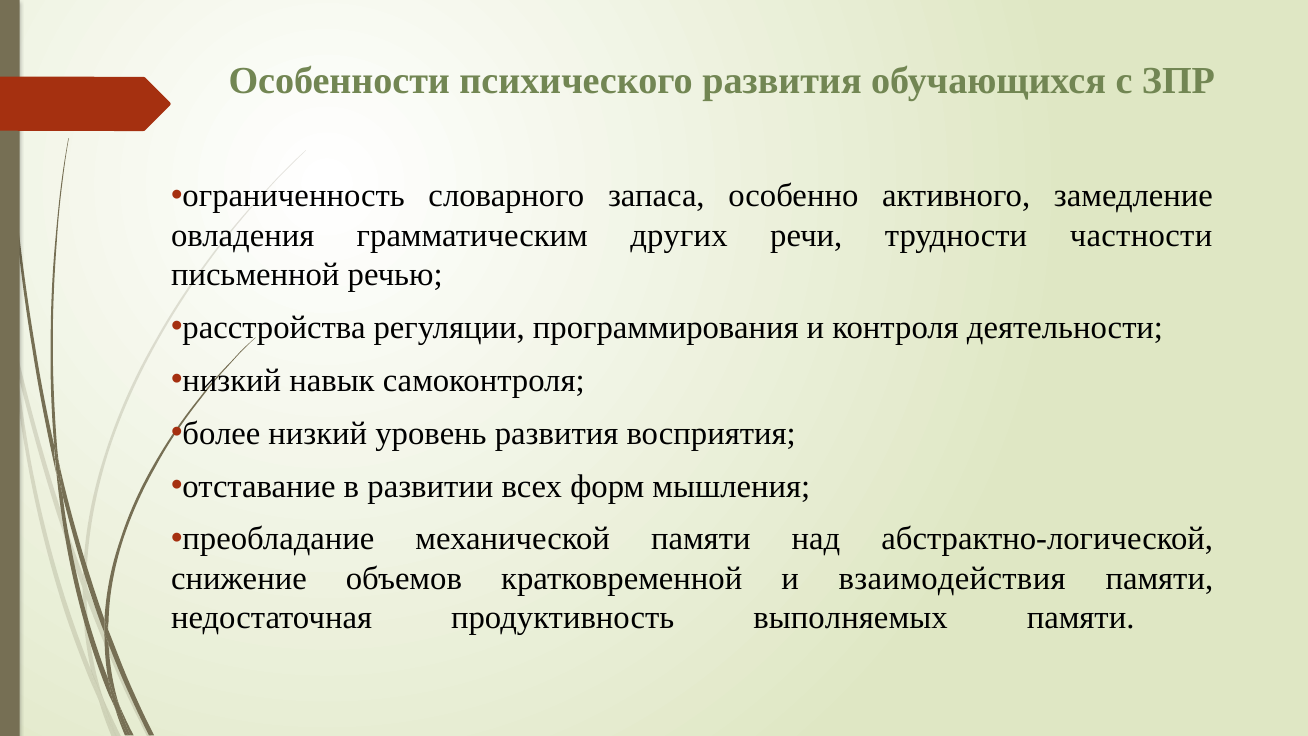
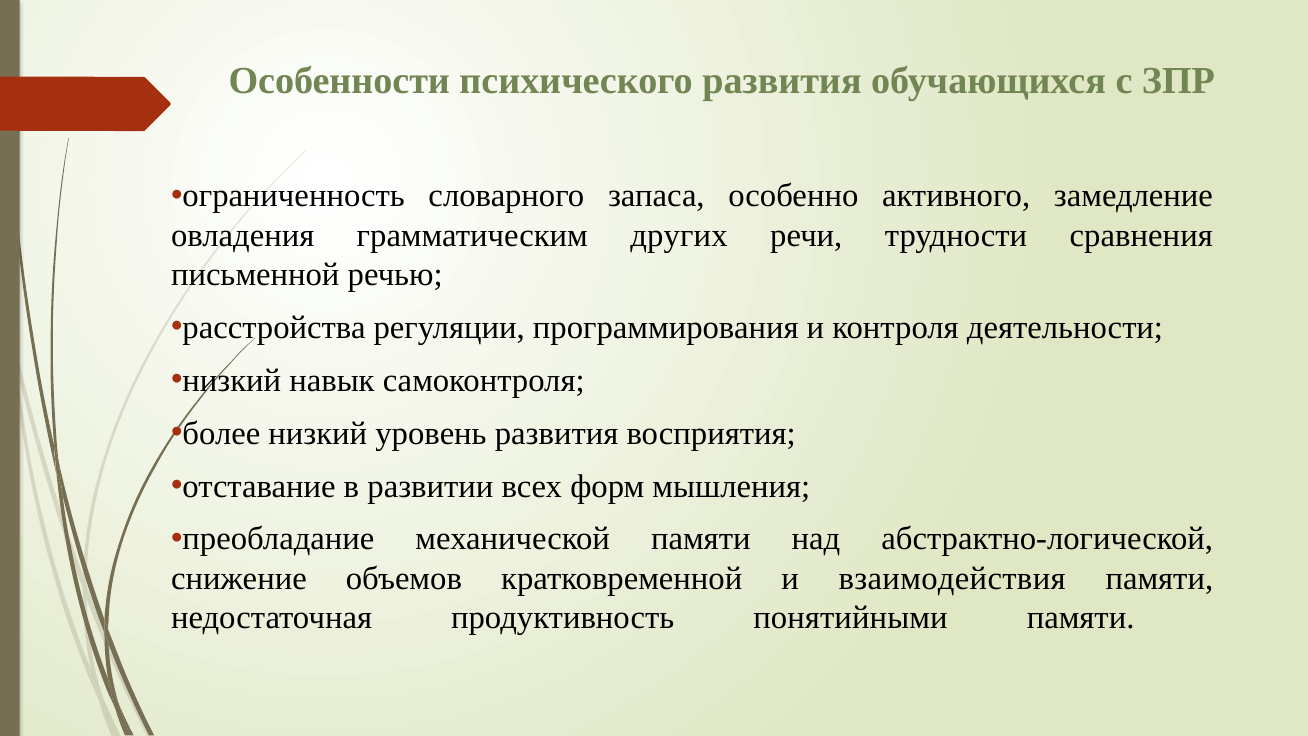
частности: частности -> сравнения
выполняемых: выполняемых -> понятийными
